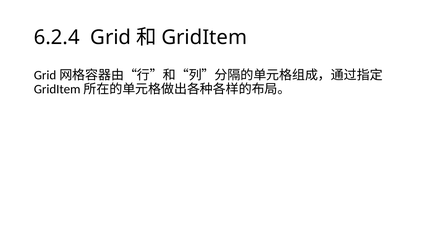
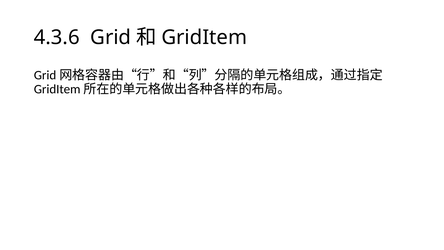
6.2.4: 6.2.4 -> 4.3.6
